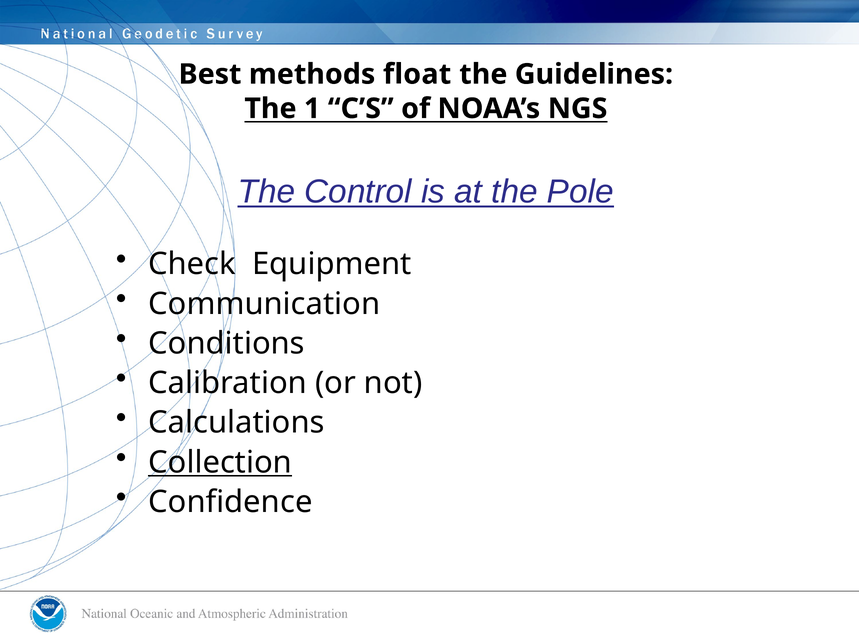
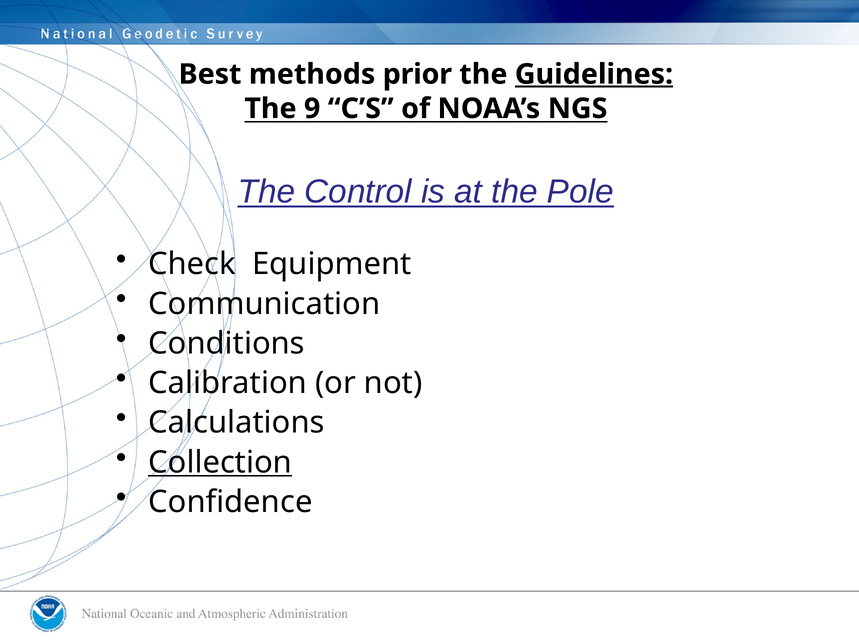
float: float -> prior
Guidelines underline: none -> present
1: 1 -> 9
